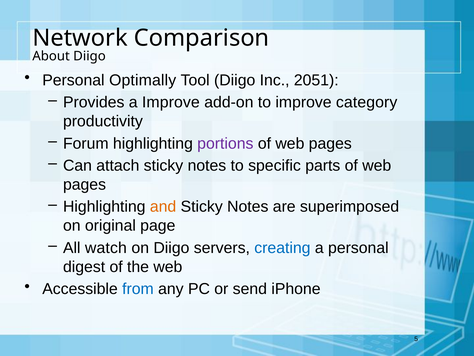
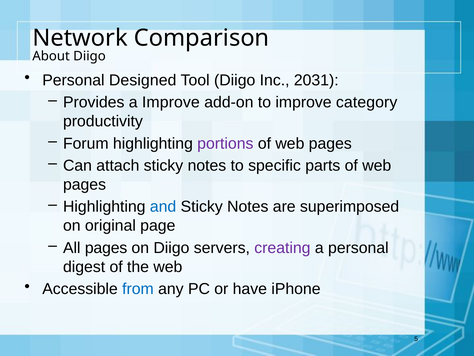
Optimally: Optimally -> Designed
2051: 2051 -> 2031
and colour: orange -> blue
All watch: watch -> pages
creating colour: blue -> purple
send: send -> have
